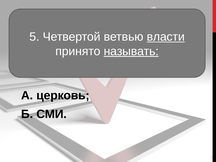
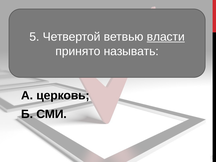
называть underline: present -> none
